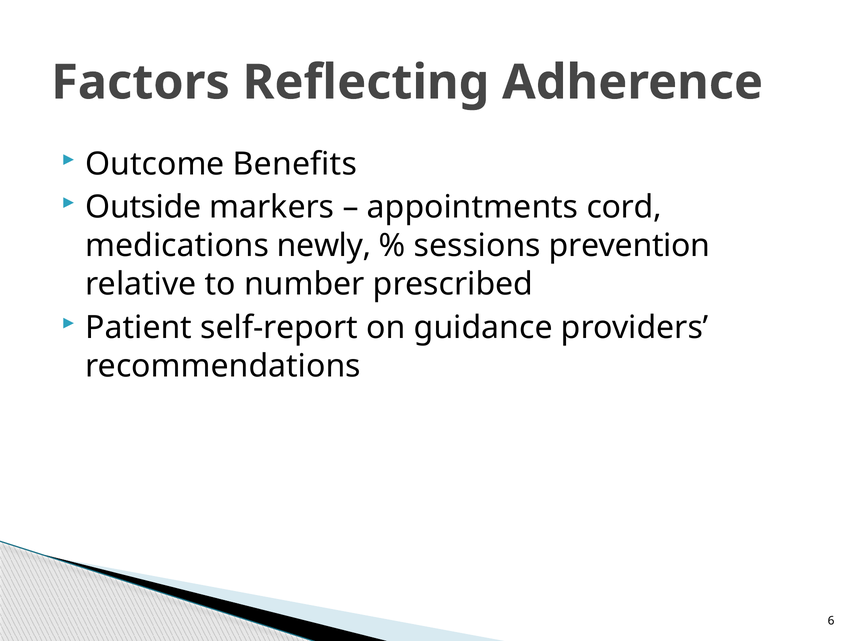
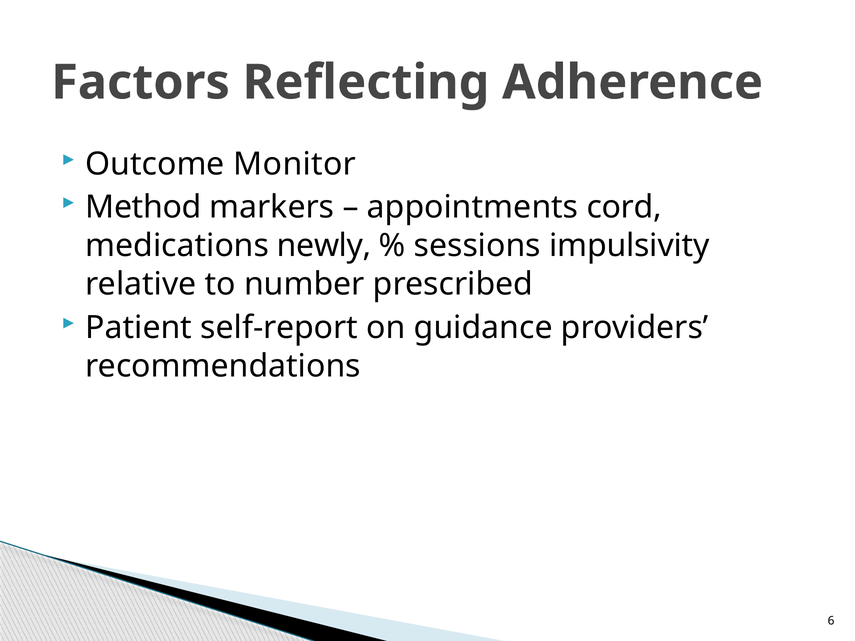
Benefits: Benefits -> Monitor
Outside: Outside -> Method
prevention: prevention -> impulsivity
